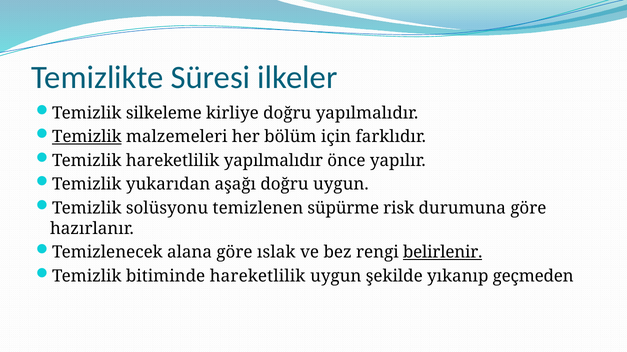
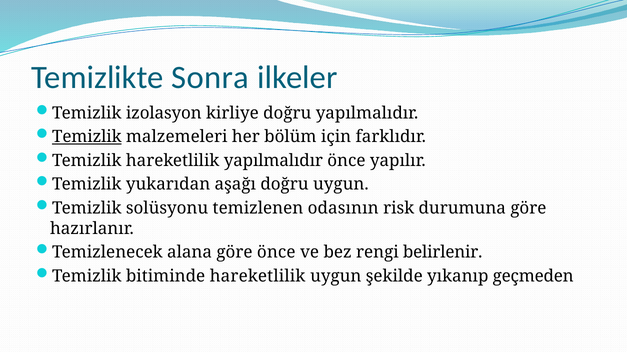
Süresi: Süresi -> Sonra
silkeleme: silkeleme -> izolasyon
süpürme: süpürme -> odasının
göre ıslak: ıslak -> önce
belirlenir underline: present -> none
